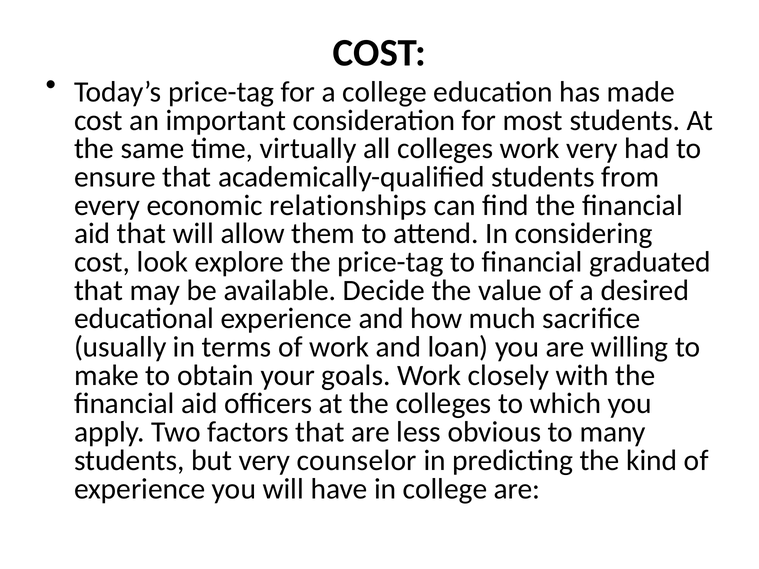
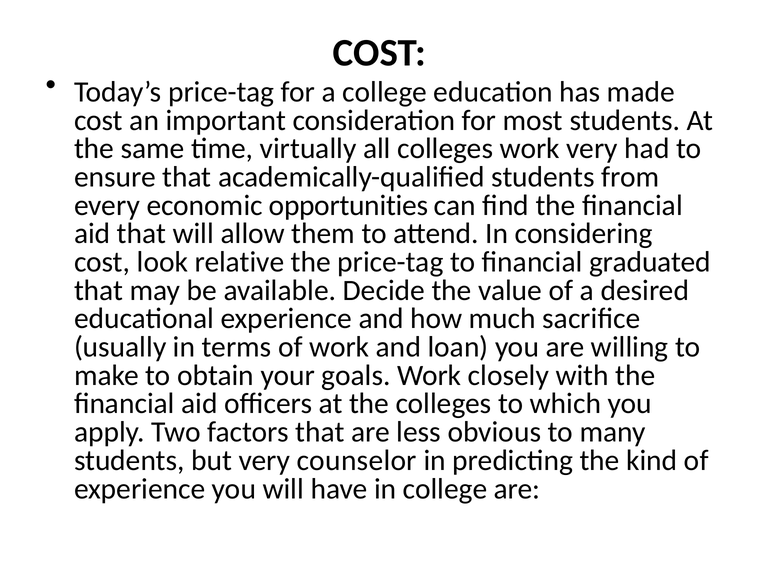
relationships: relationships -> opportunities
explore: explore -> relative
